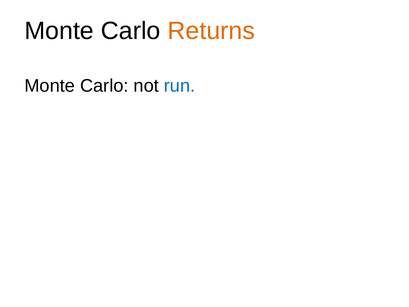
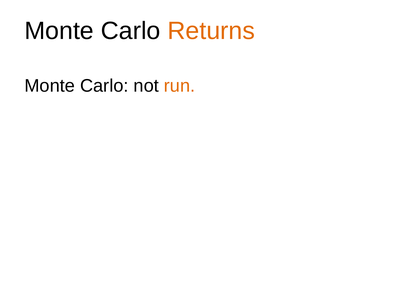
run colour: blue -> orange
